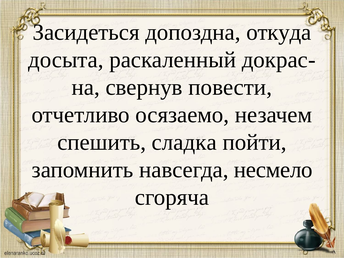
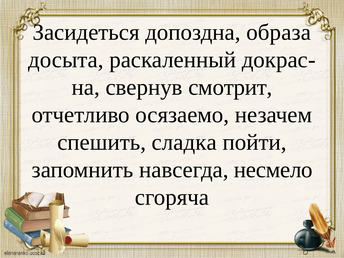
откуда: откуда -> образа
повести: повести -> смотрит
